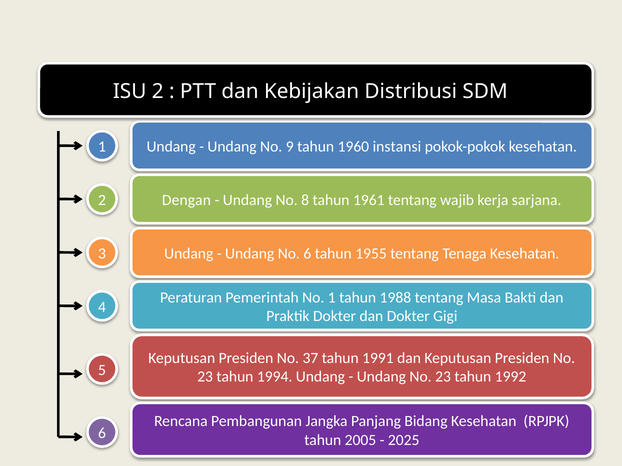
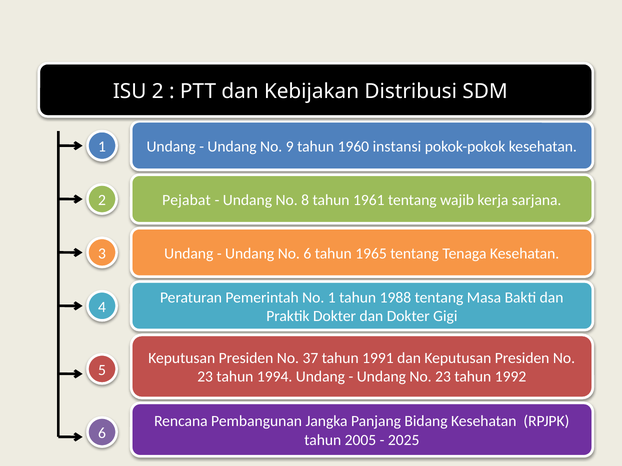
Dengan: Dengan -> Pejabat
1955: 1955 -> 1965
